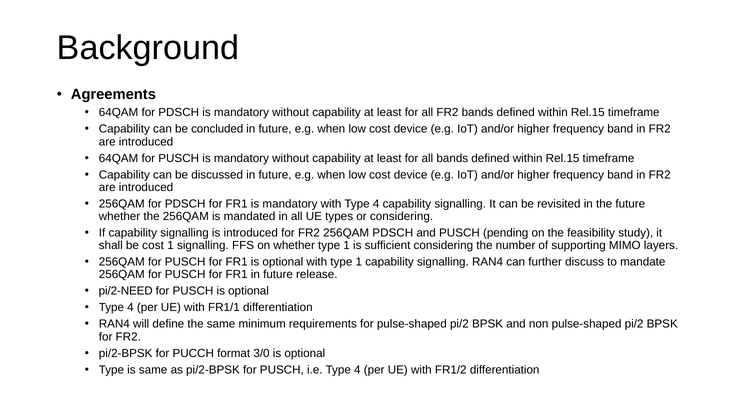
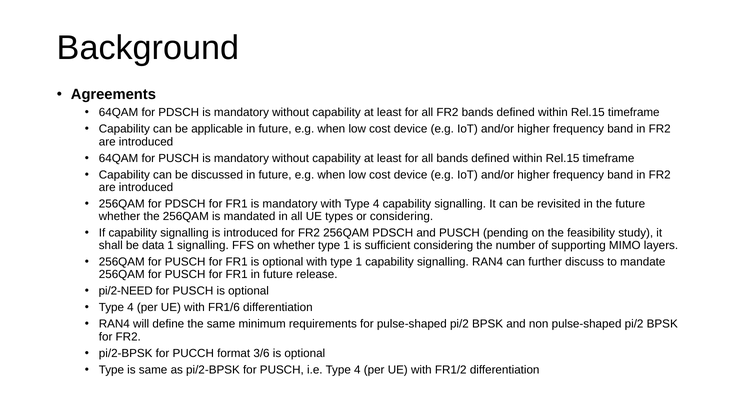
concluded: concluded -> applicable
be cost: cost -> data
FR1/1: FR1/1 -> FR1/6
3/0: 3/0 -> 3/6
